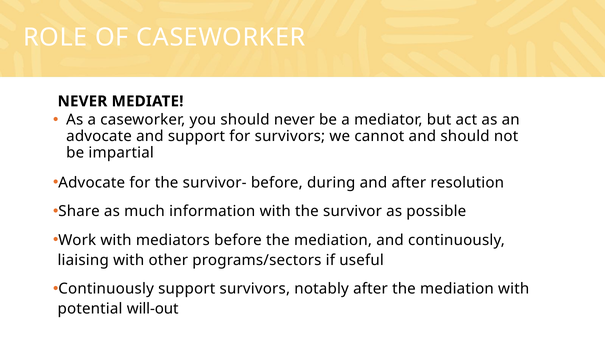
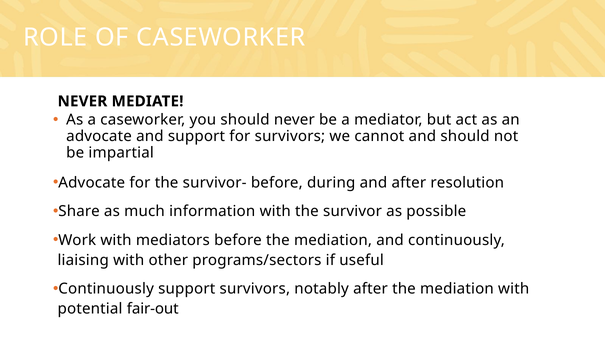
will-out: will-out -> fair-out
